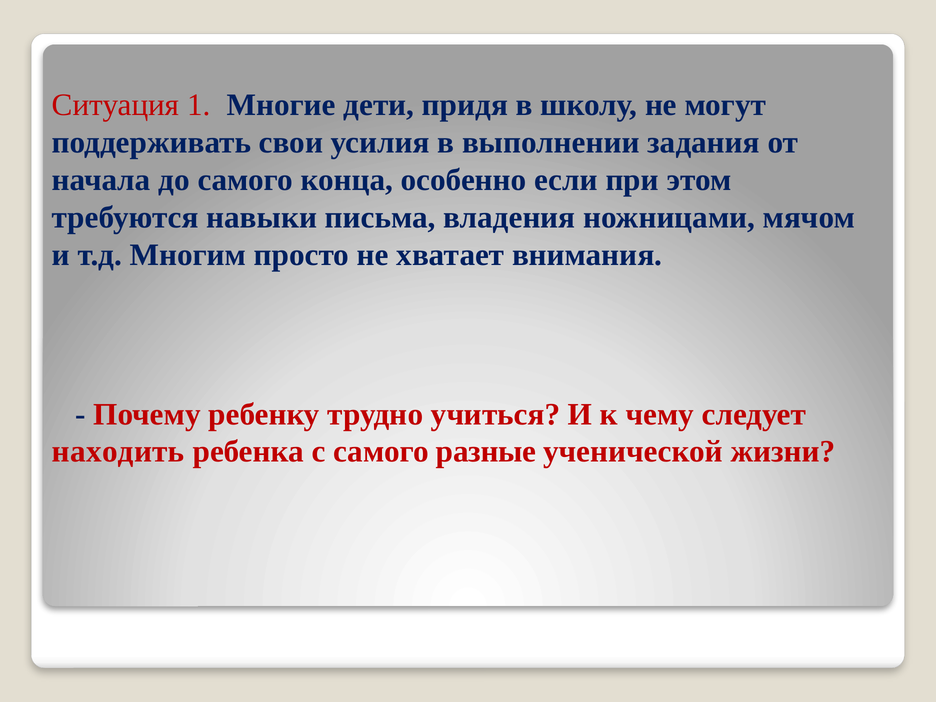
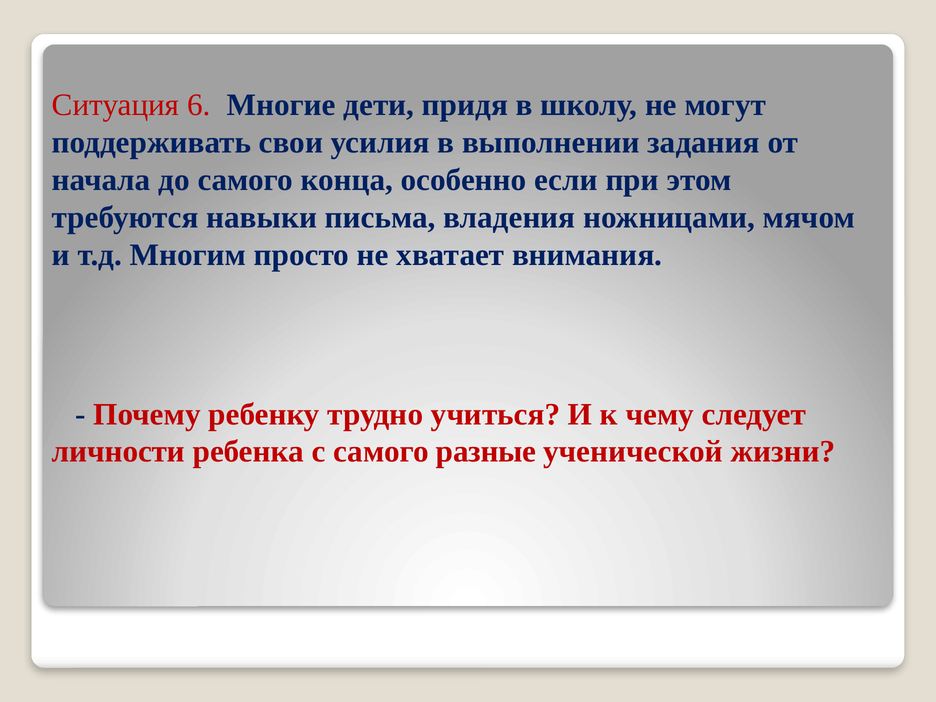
1: 1 -> 6
находить: находить -> личности
